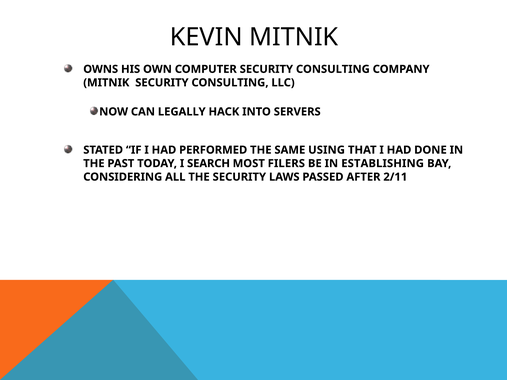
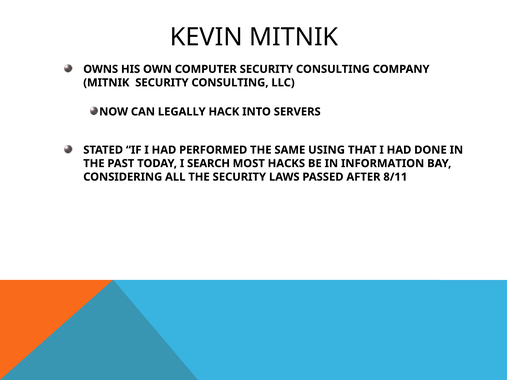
FILERS: FILERS -> HACKS
ESTABLISHING: ESTABLISHING -> INFORMATION
2/11: 2/11 -> 8/11
